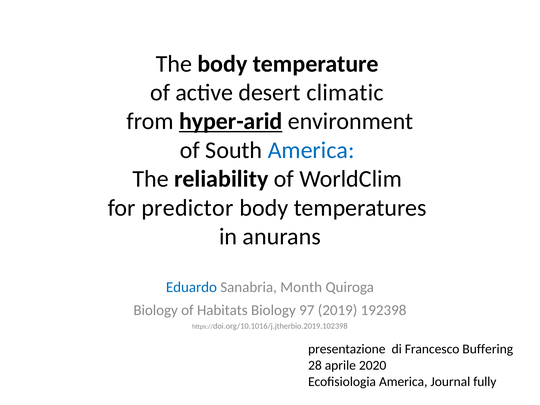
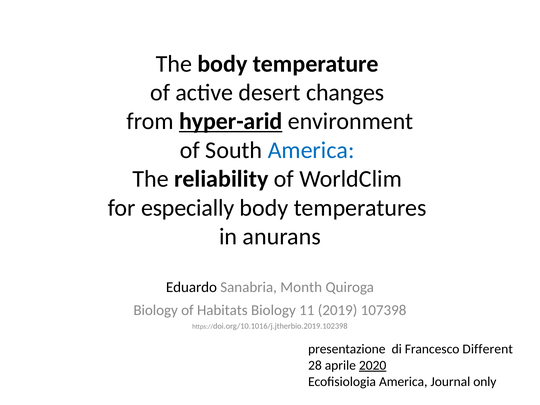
climatic: climatic -> changes
predictor: predictor -> especially
Eduardo colour: blue -> black
97: 97 -> 11
192398: 192398 -> 107398
Buffering: Buffering -> Different
2020 underline: none -> present
fully: fully -> only
